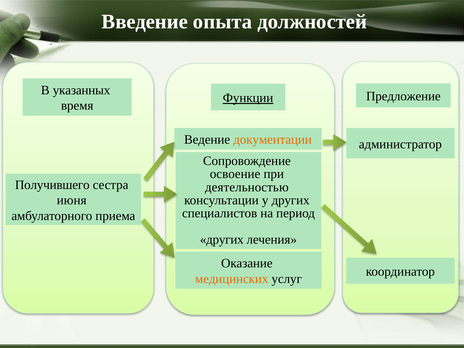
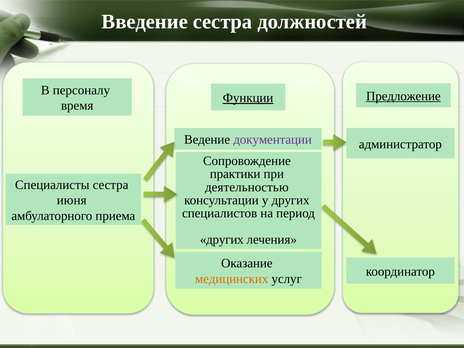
Введение опыта: опыта -> сестра
указанных: указанных -> персоналу
Предложение underline: none -> present
документации colour: orange -> purple
освоение: освоение -> практики
Получившего: Получившего -> Специалисты
